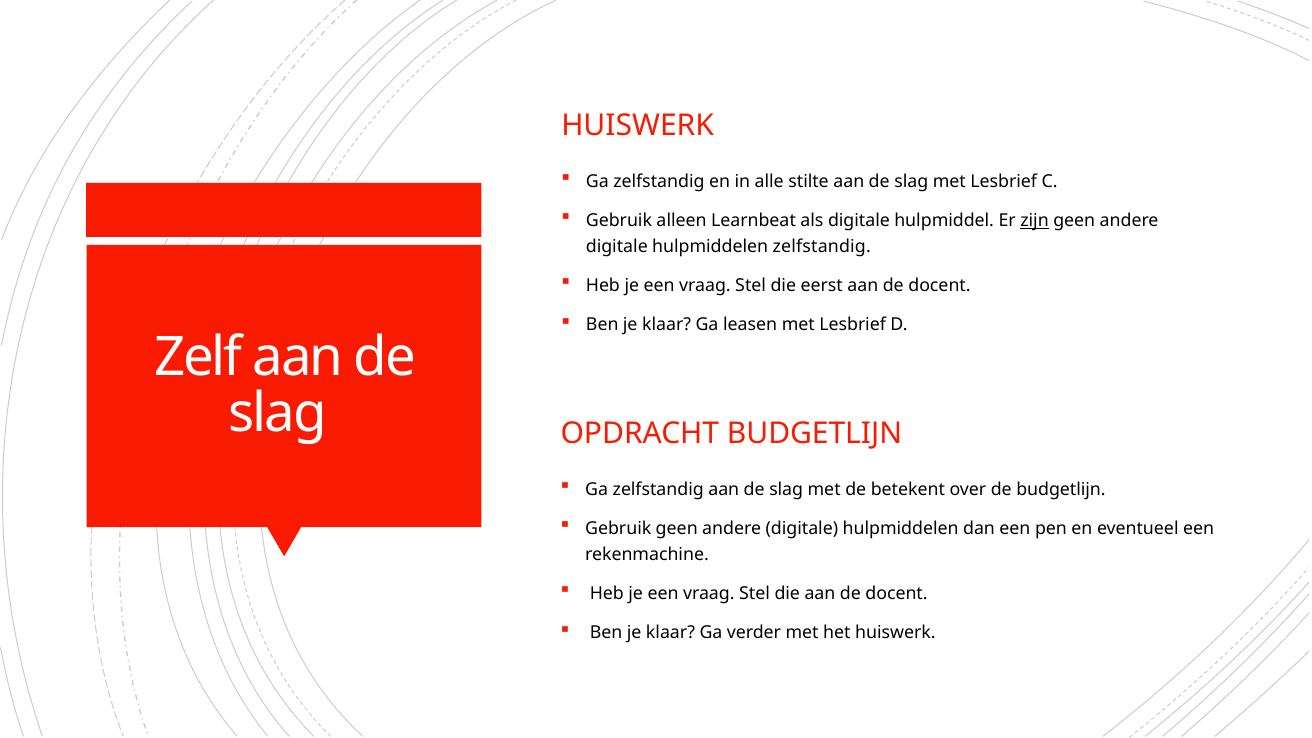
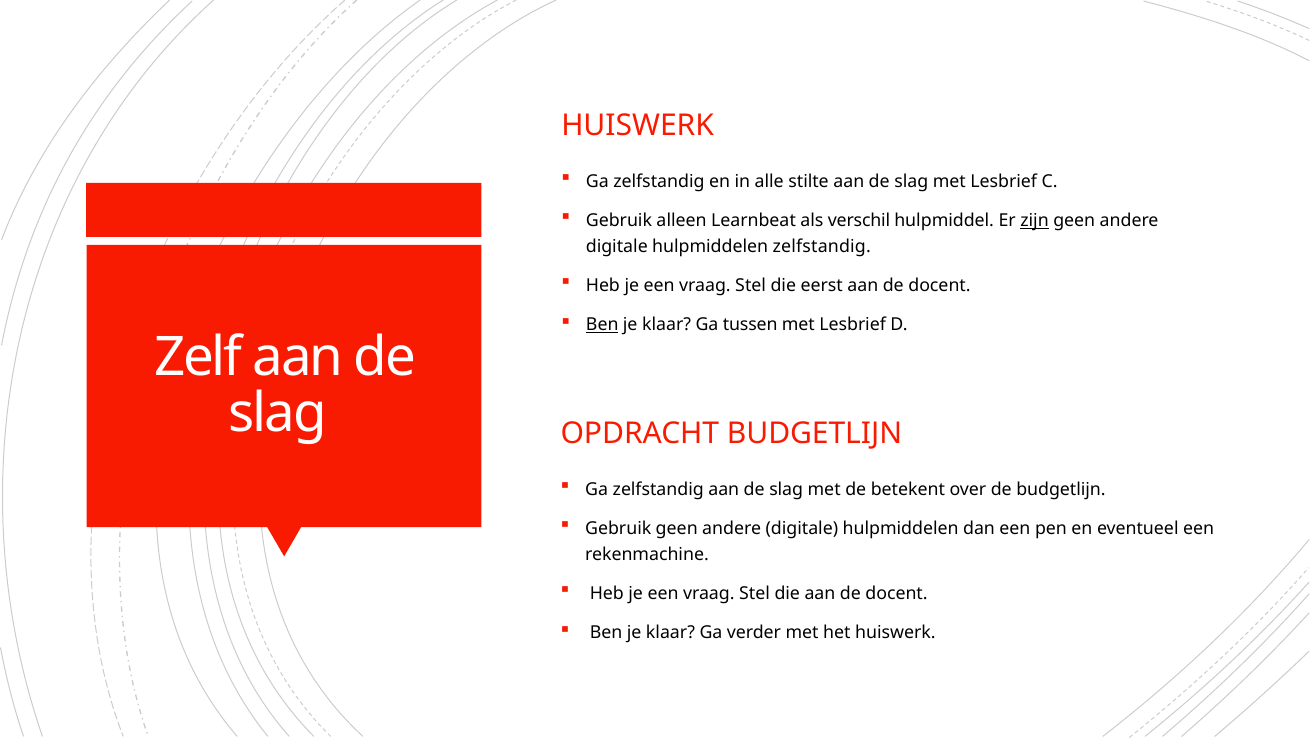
als digitale: digitale -> verschil
Ben at (602, 325) underline: none -> present
leasen: leasen -> tussen
